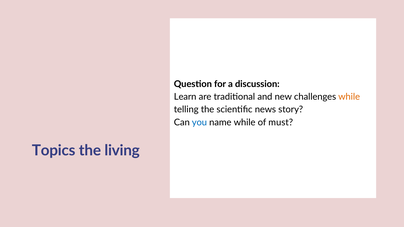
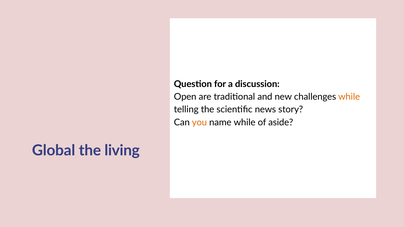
Learn: Learn -> Open
you colour: blue -> orange
must: must -> aside
Topics: Topics -> Global
